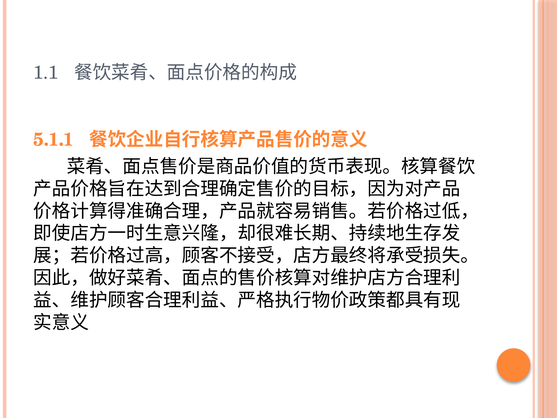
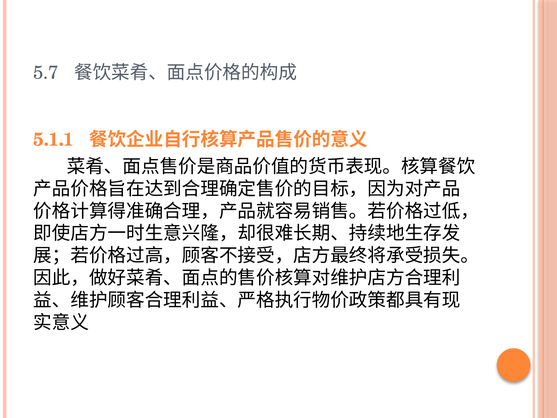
1.1: 1.1 -> 5.7
